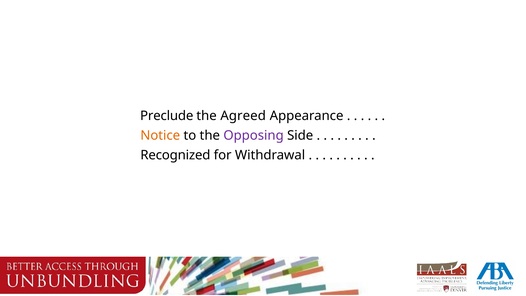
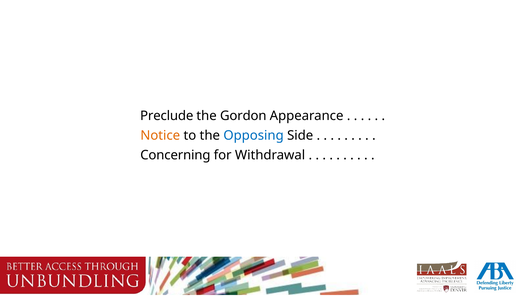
Agreed: Agreed -> Gordon
Opposing colour: purple -> blue
Recognized: Recognized -> Concerning
